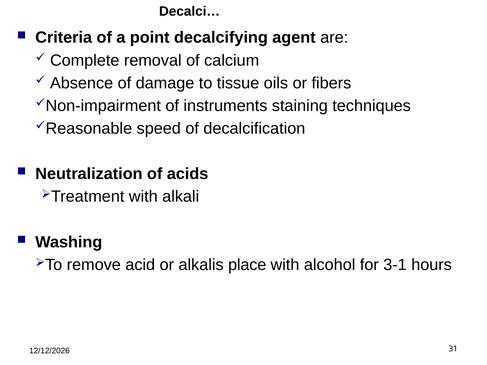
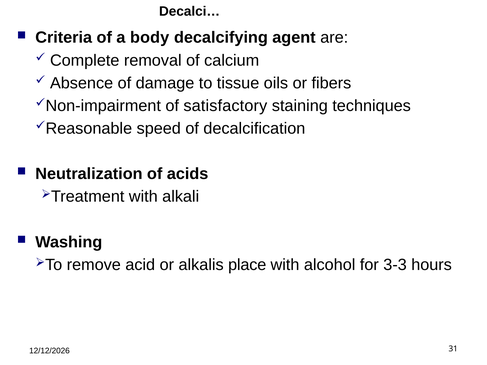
point: point -> body
instruments: instruments -> satisfactory
3-1: 3-1 -> 3-3
